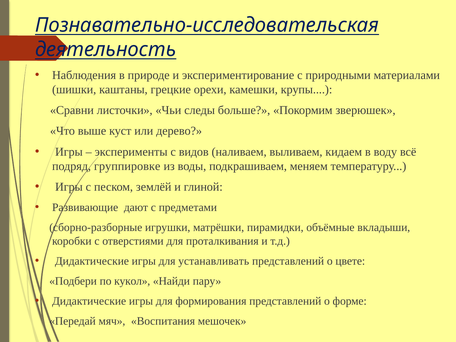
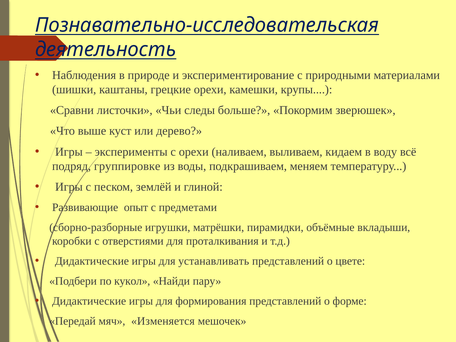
с видов: видов -> орехи
дают: дают -> опыт
Воспитания: Воспитания -> Изменяется
